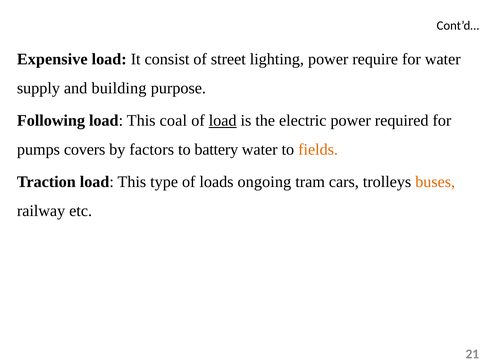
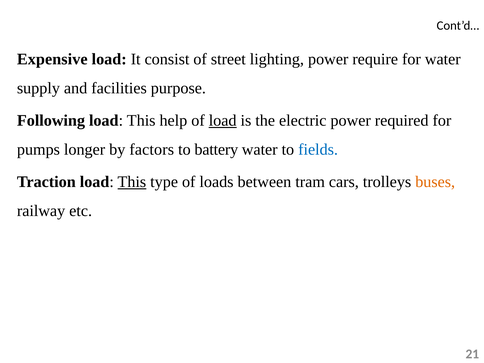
building: building -> facilities
coal: coal -> help
covers: covers -> longer
fields colour: orange -> blue
This at (132, 182) underline: none -> present
ongoing: ongoing -> between
